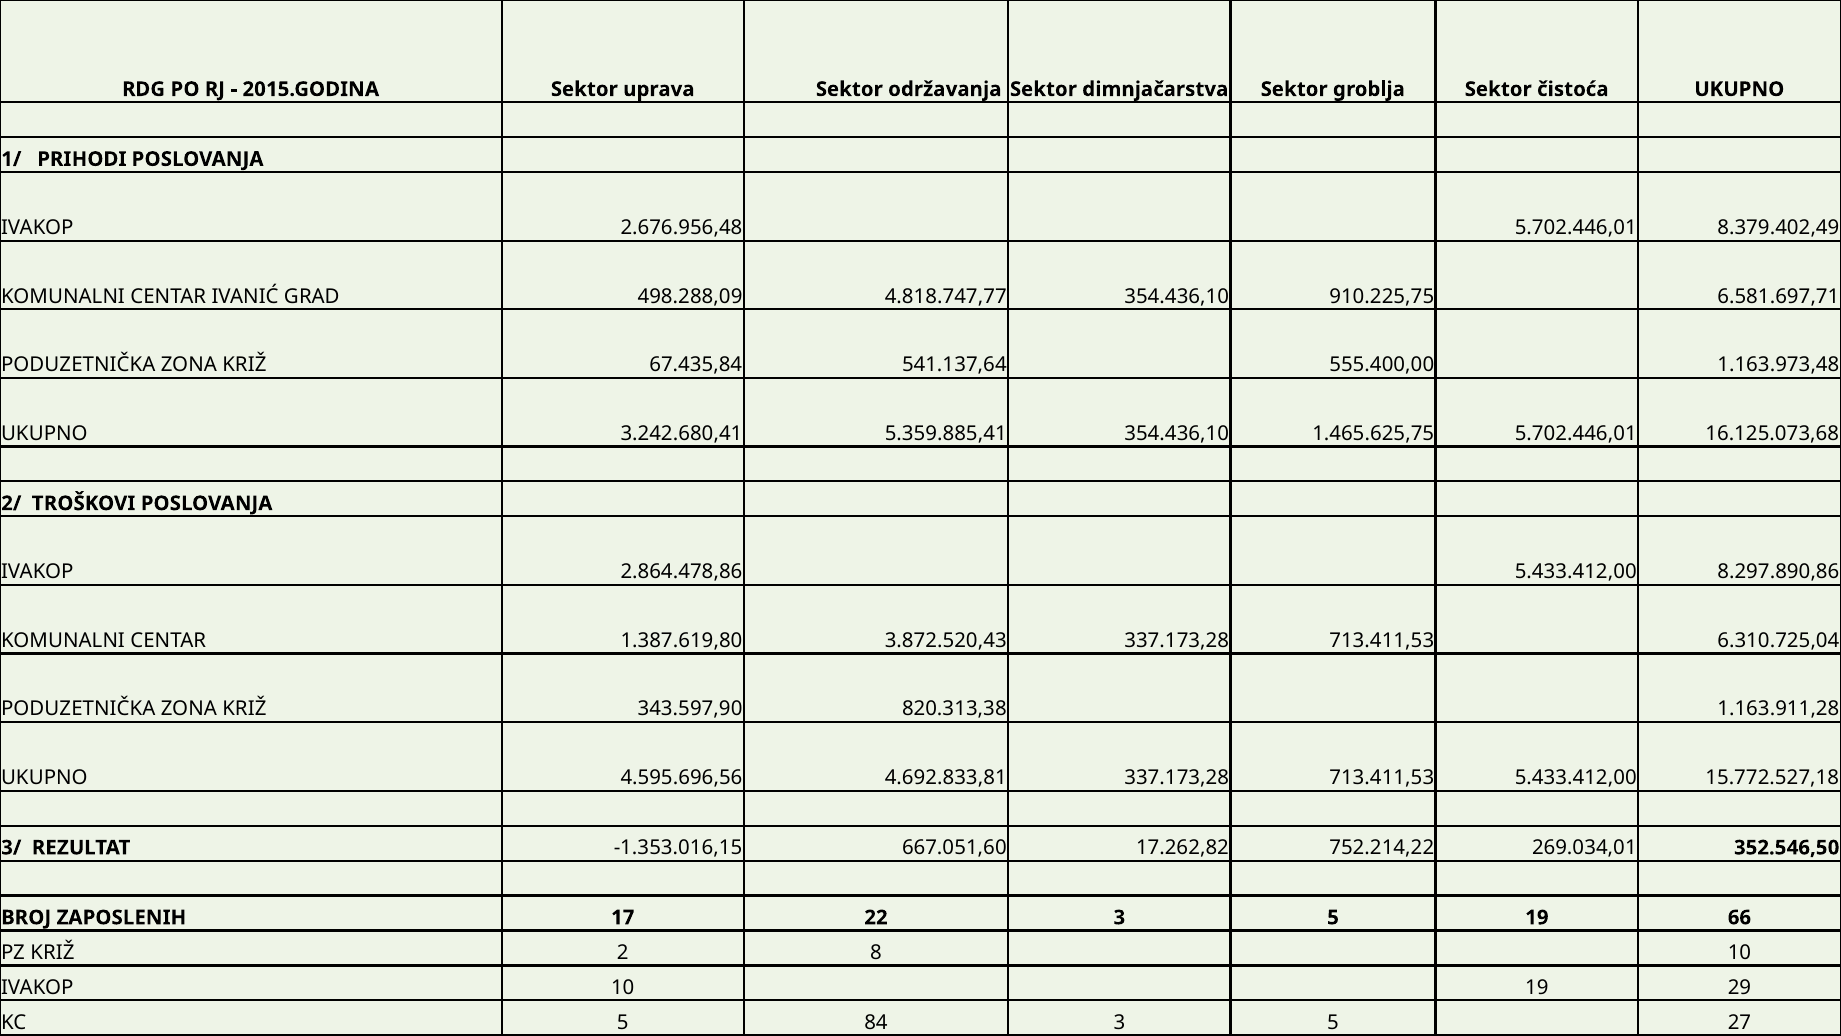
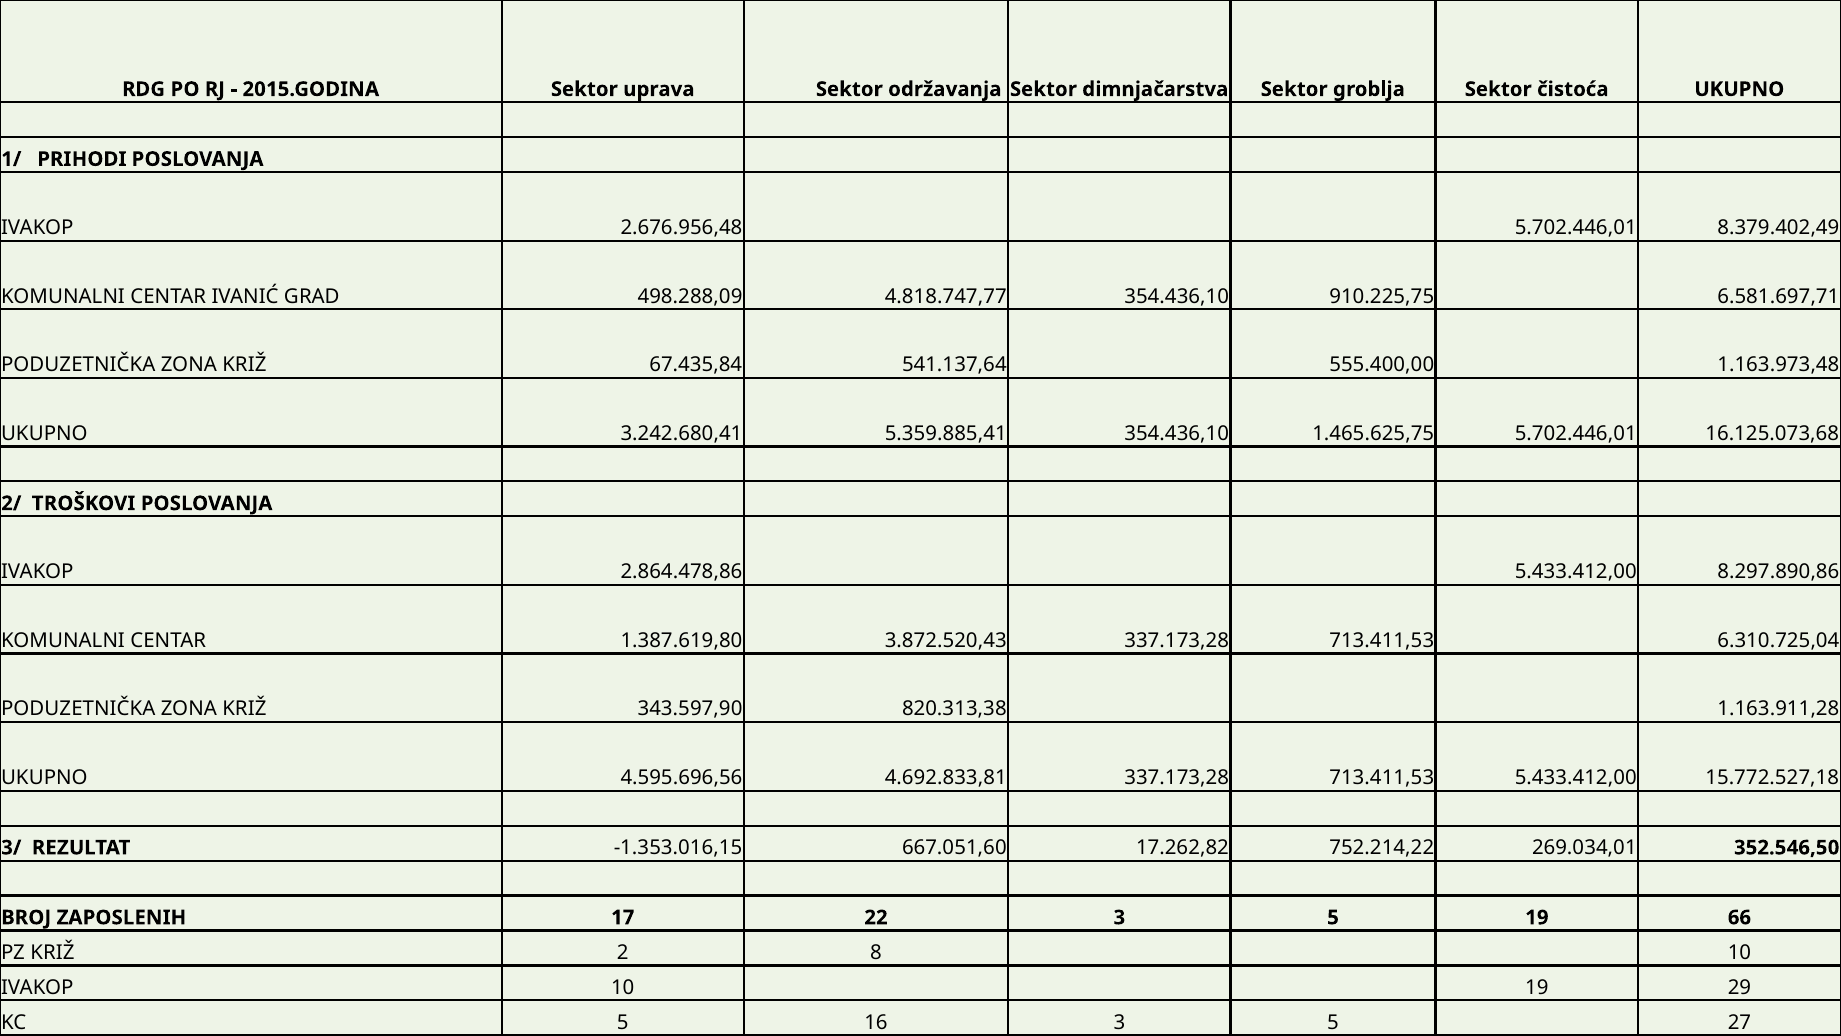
84: 84 -> 16
